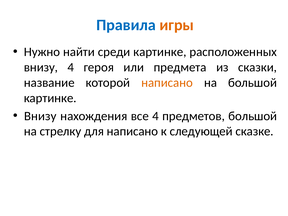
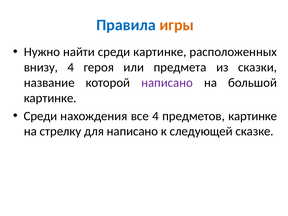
написано at (167, 83) colour: orange -> purple
Внизу at (40, 116): Внизу -> Среди
предметов большой: большой -> картинке
